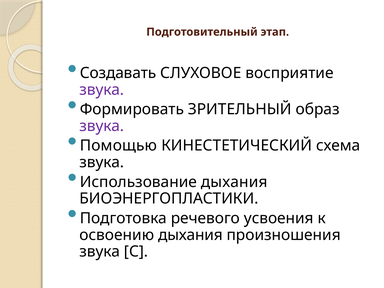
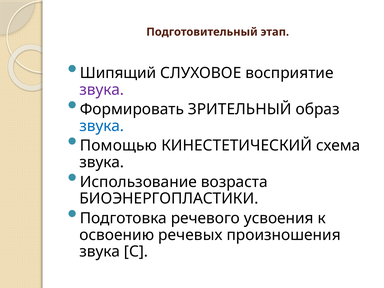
Создавать: Создавать -> Шипящий
звука at (102, 126) colour: purple -> blue
Использование дыхания: дыхания -> возраста
освоению дыхания: дыхания -> речевых
